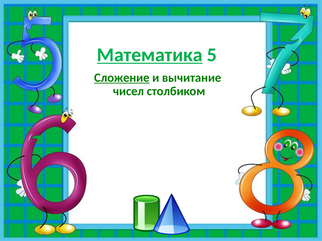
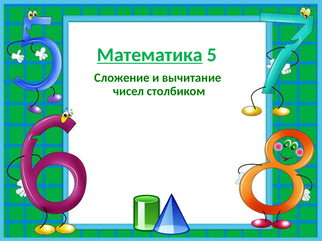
Сложение underline: present -> none
